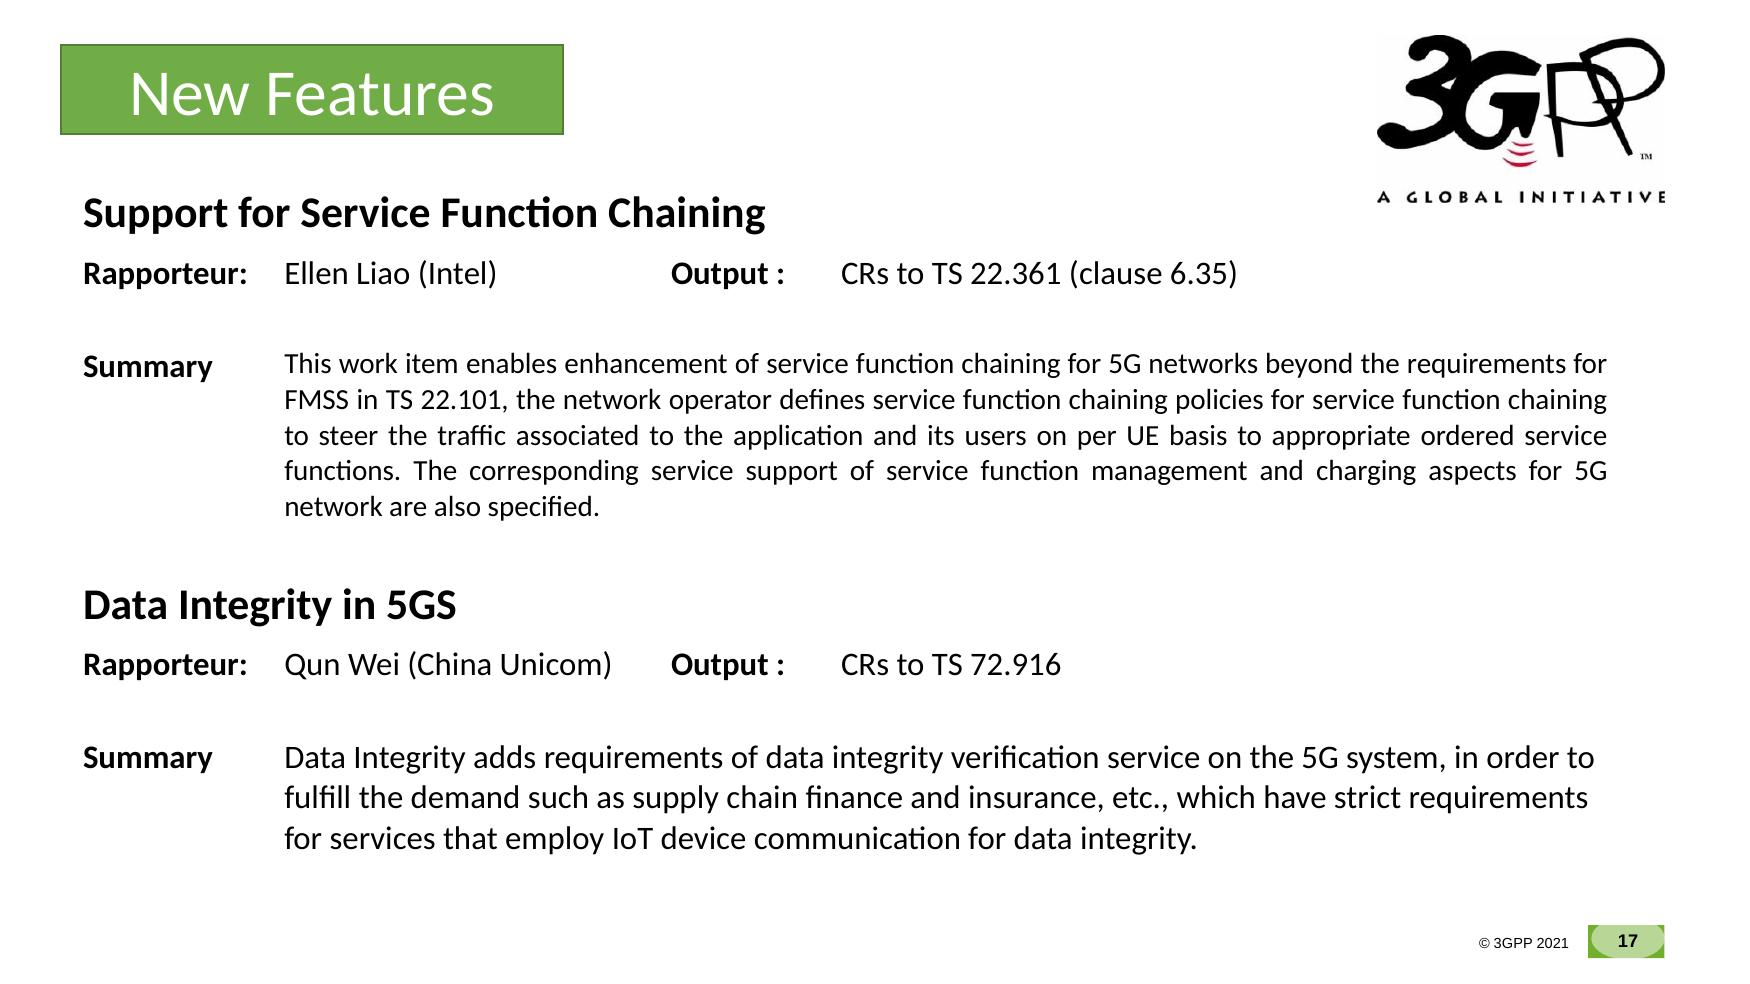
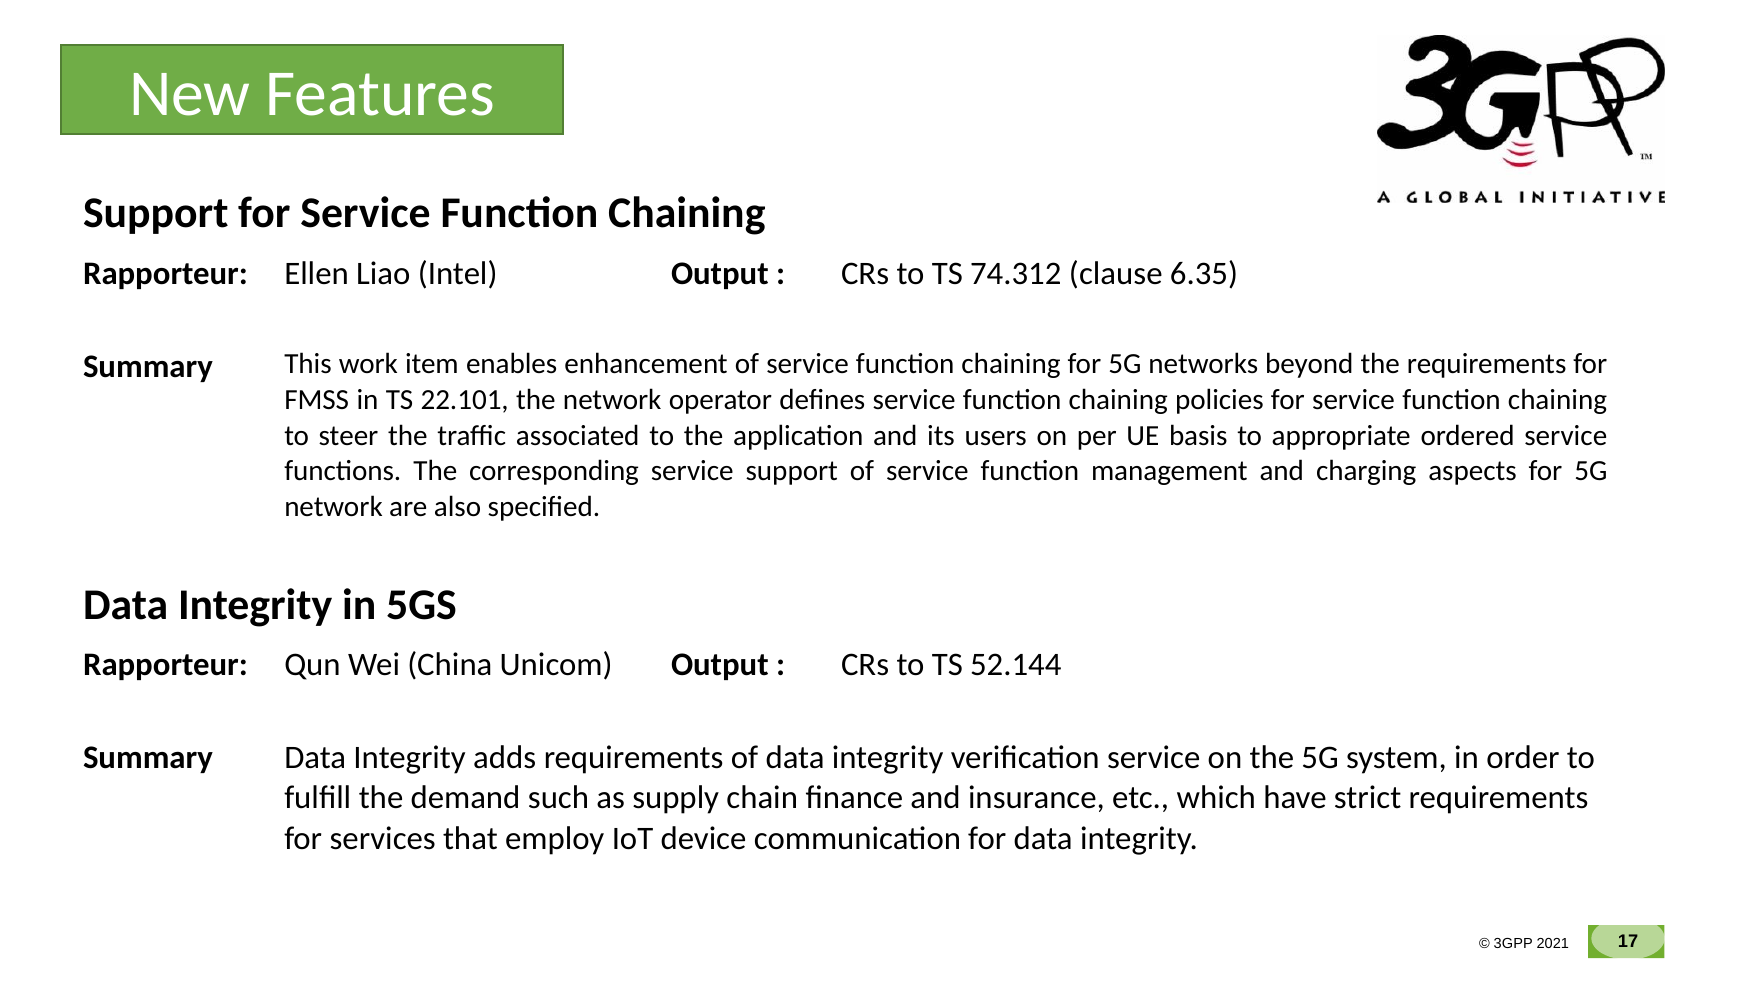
22.361: 22.361 -> 74.312
72.916: 72.916 -> 52.144
